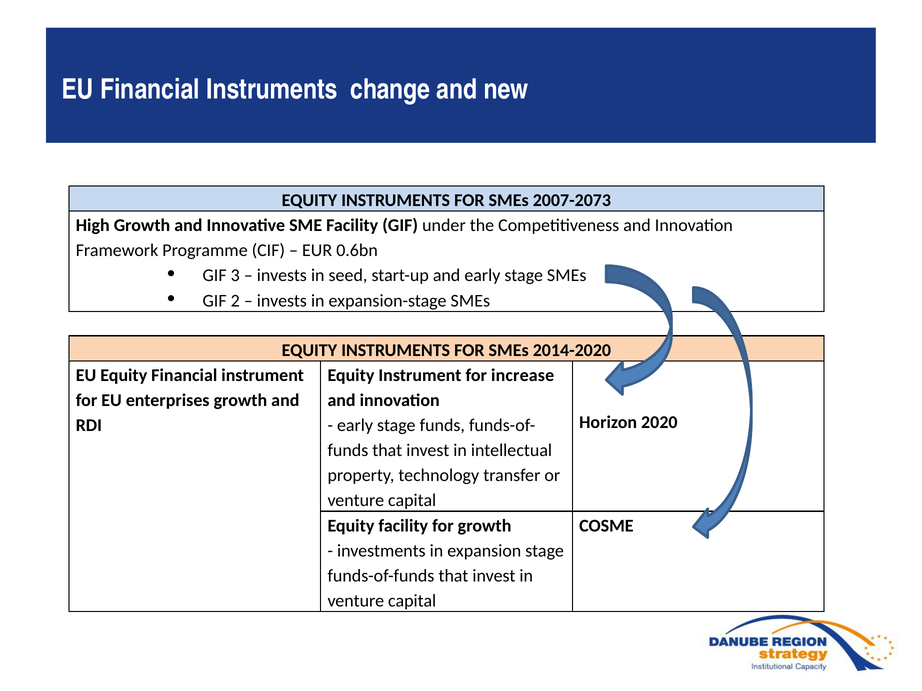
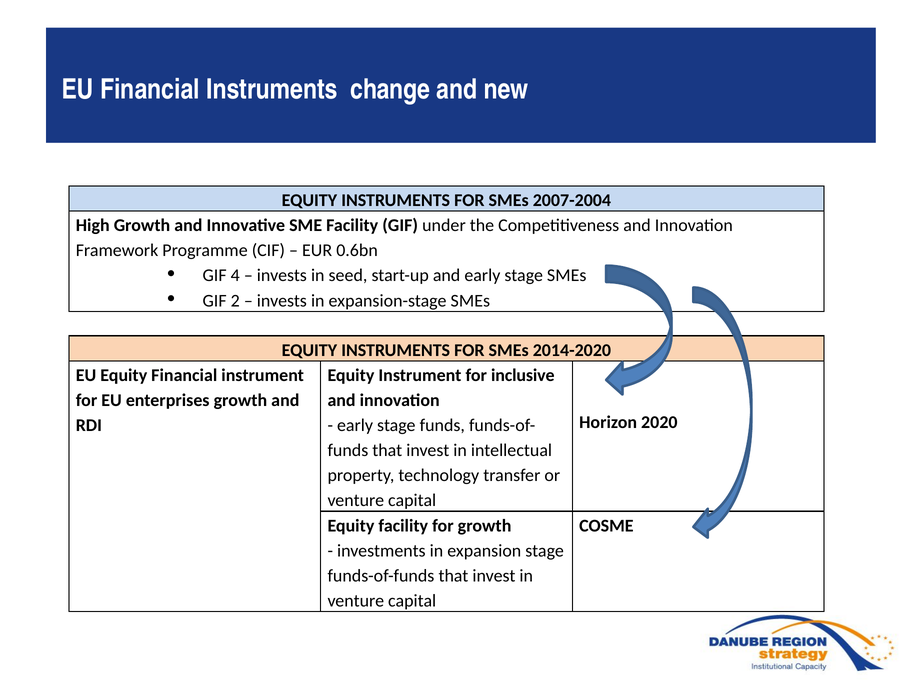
2007-2073: 2007-2073 -> 2007-2004
3: 3 -> 4
increase: increase -> inclusive
